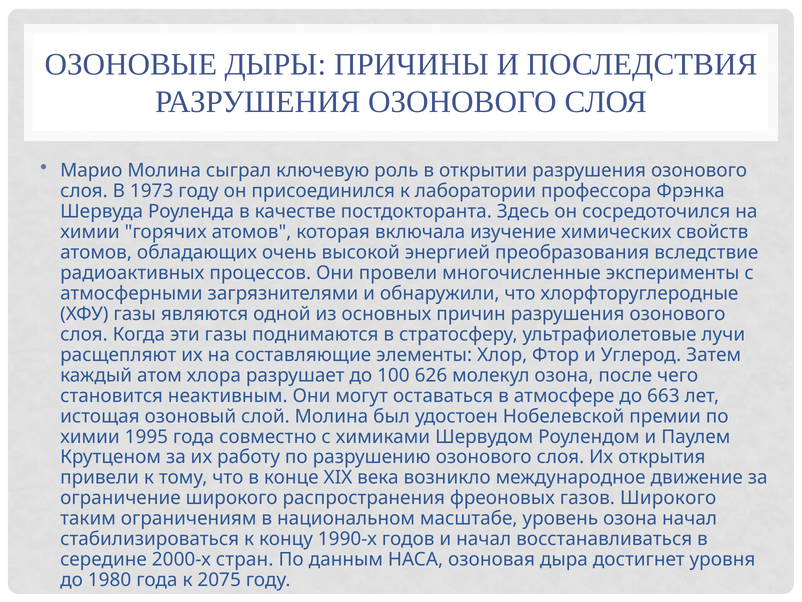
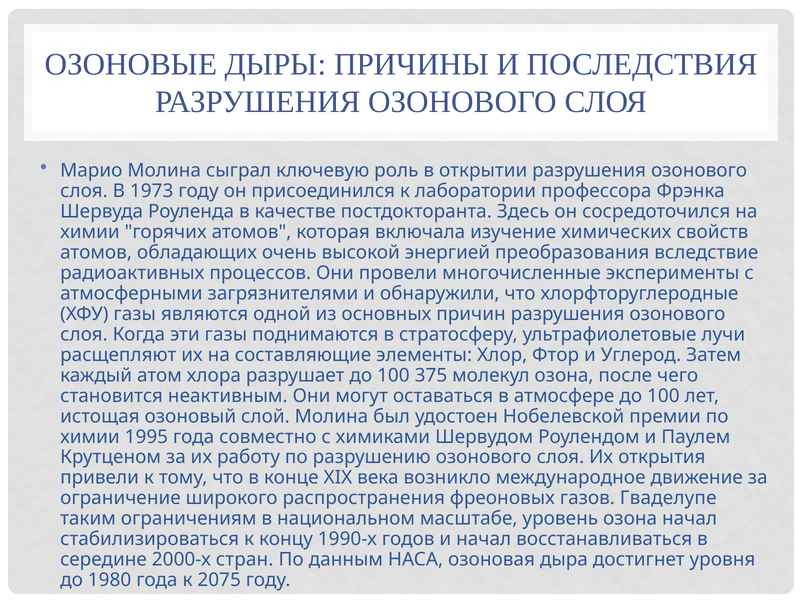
626: 626 -> 375
атмосфере до 663: 663 -> 100
газов Широкого: Широкого -> Гваделупе
